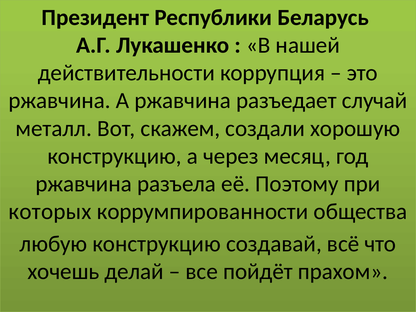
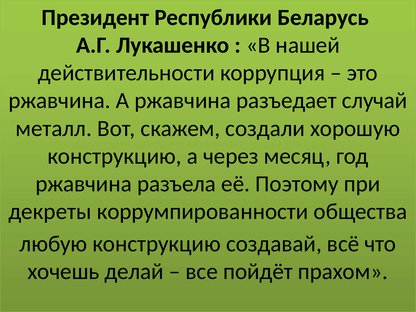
которых: которых -> декреты
